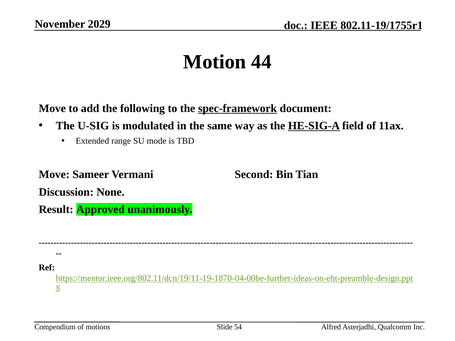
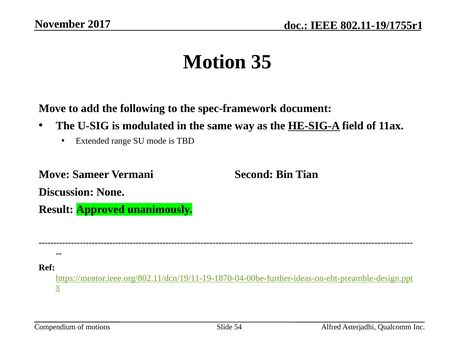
2029: 2029 -> 2017
44: 44 -> 35
spec-framework underline: present -> none
